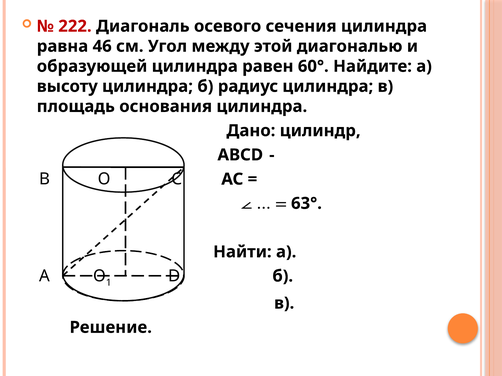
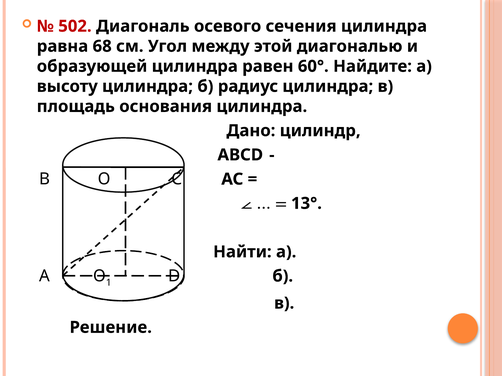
222: 222 -> 502
46: 46 -> 68
63°: 63° -> 13°
